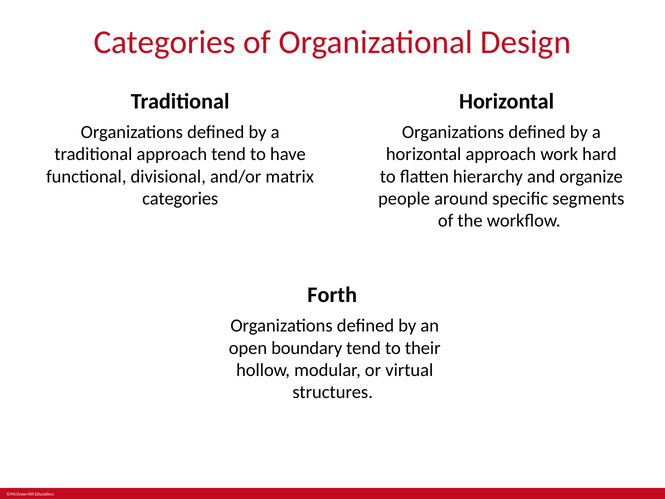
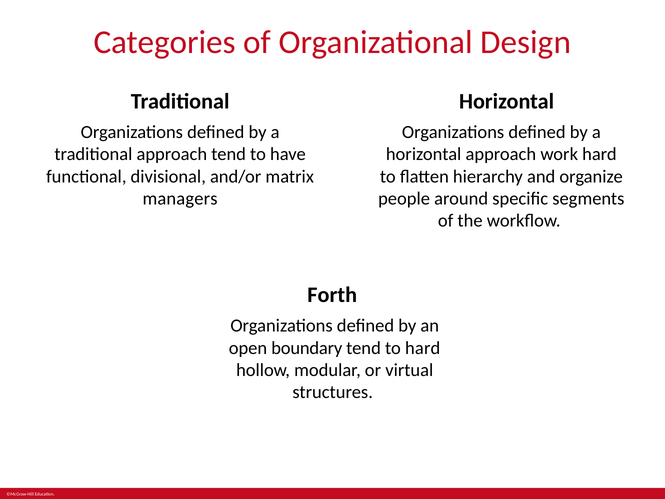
categories at (180, 199): categories -> managers
to their: their -> hard
